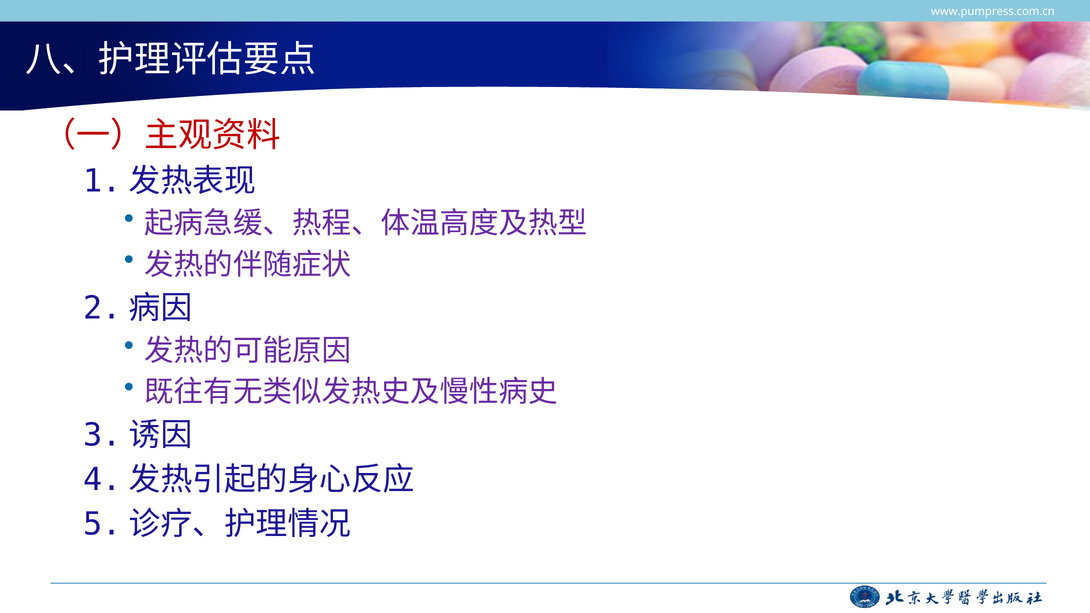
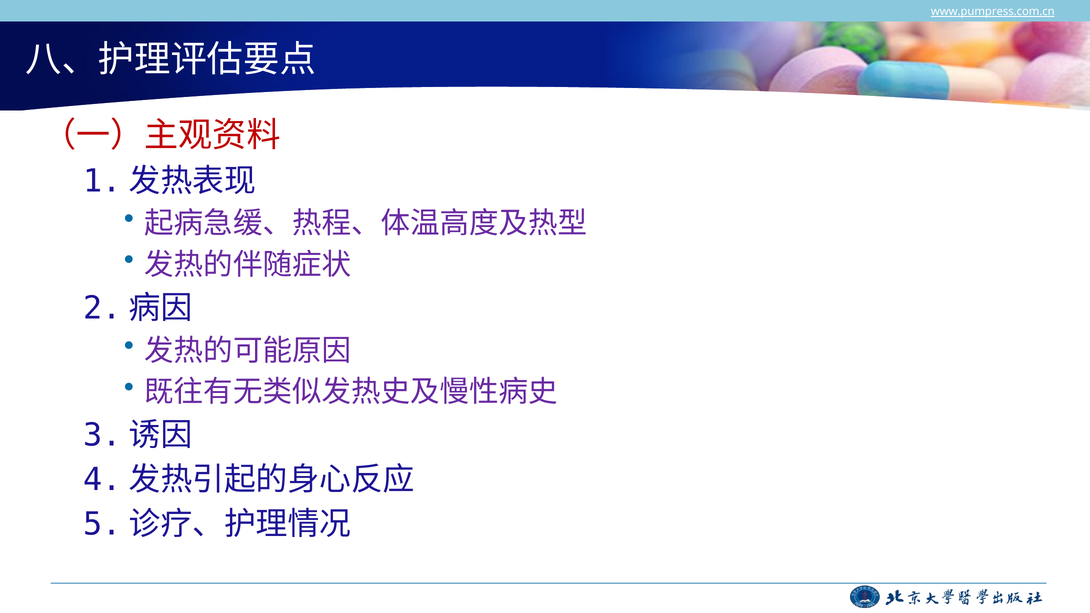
www.pumpress.com.cn underline: none -> present
